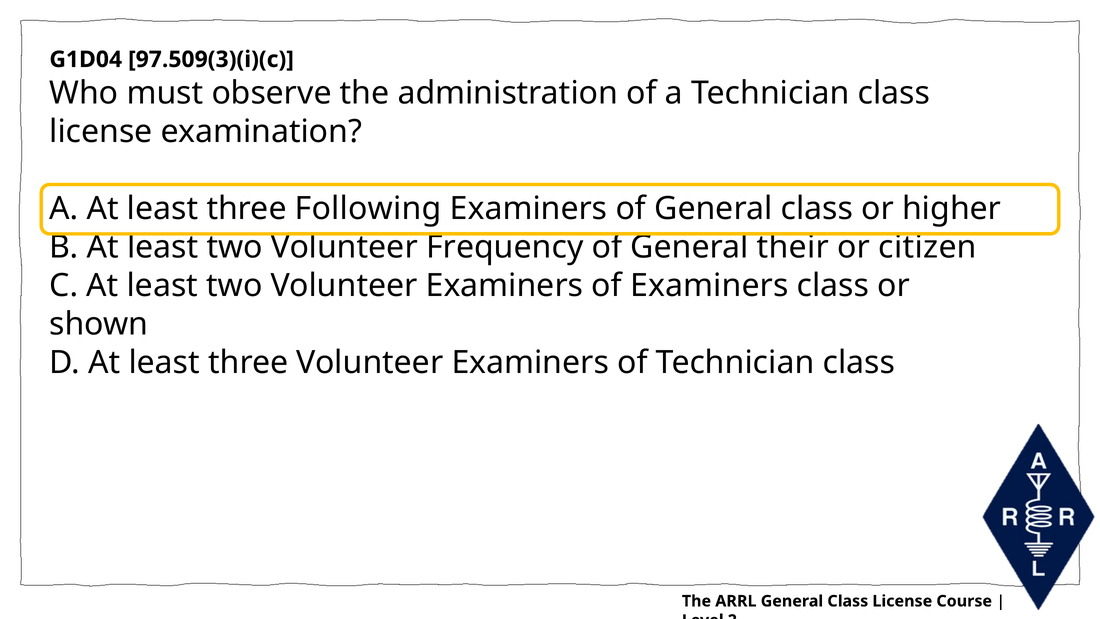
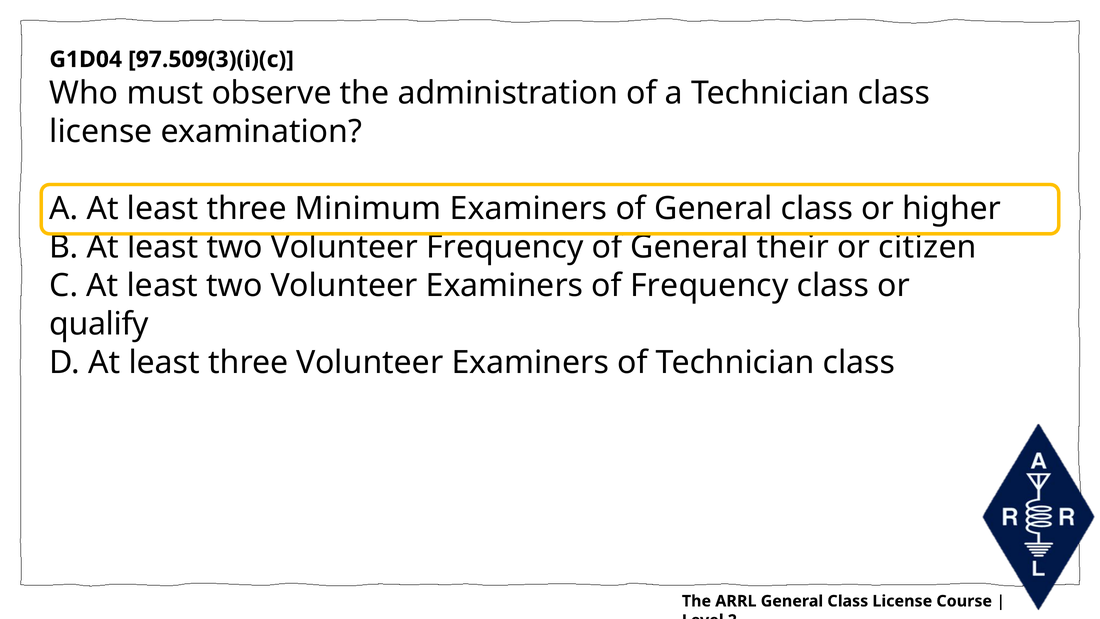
Following: Following -> Minimum
of Examiners: Examiners -> Frequency
shown: shown -> qualify
